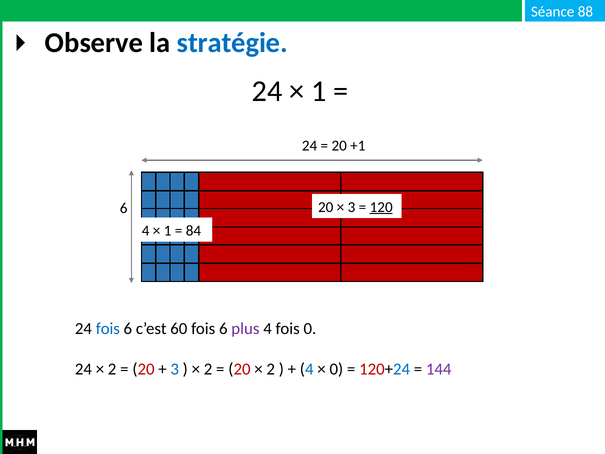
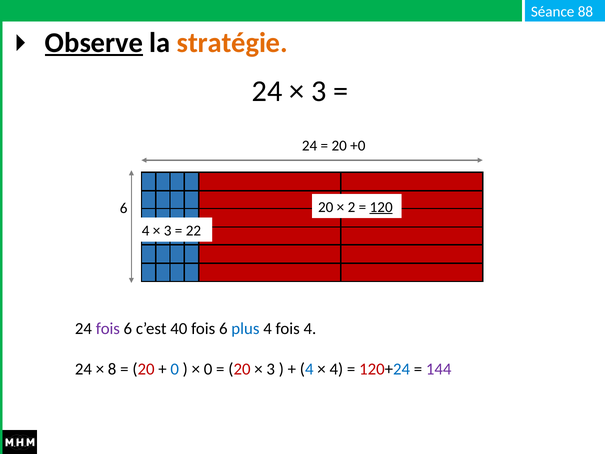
Observe underline: none -> present
stratégie colour: blue -> orange
1 at (319, 91): 1 -> 3
+1: +1 -> +0
3 at (351, 207): 3 -> 2
1 at (168, 231): 1 -> 3
84: 84 -> 22
fois at (108, 328) colour: blue -> purple
60: 60 -> 40
plus colour: purple -> blue
fois 0: 0 -> 4
2 at (112, 369): 2 -> 8
3 at (175, 369): 3 -> 0
2 at (208, 369): 2 -> 0
2 at (271, 369): 2 -> 3
0 at (336, 369): 0 -> 4
